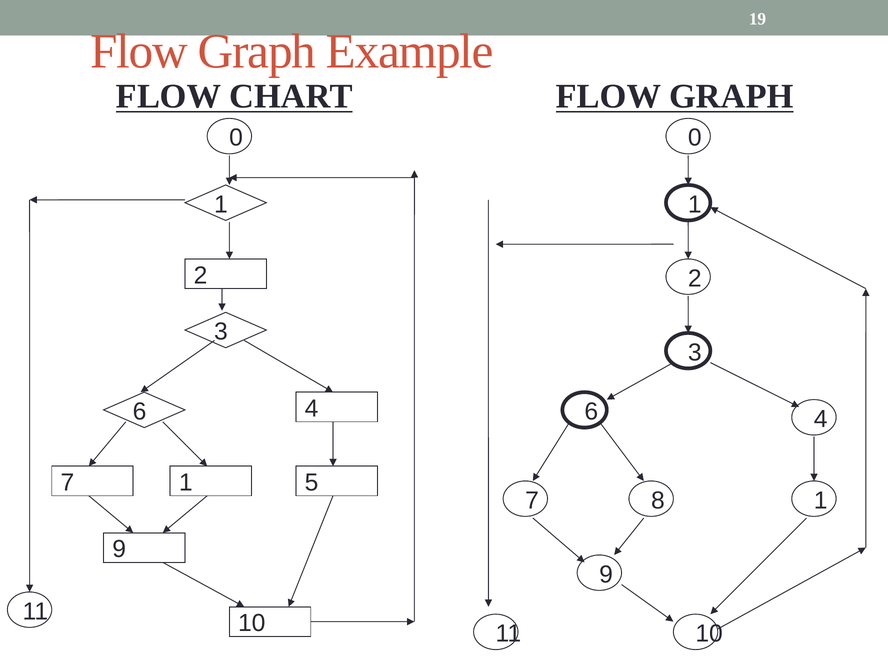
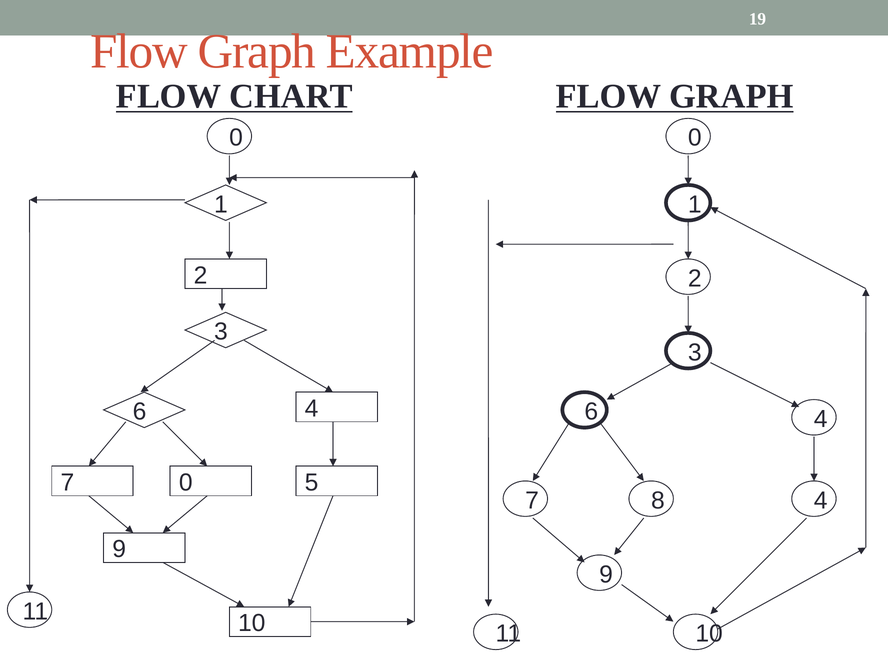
7 1: 1 -> 0
8 1: 1 -> 4
